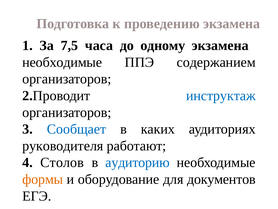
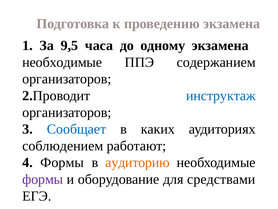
7,5: 7,5 -> 9,5
руководителя: руководителя -> соблюдением
4 Столов: Столов -> Формы
аудиторию colour: blue -> orange
формы at (43, 179) colour: orange -> purple
документов: документов -> средствами
